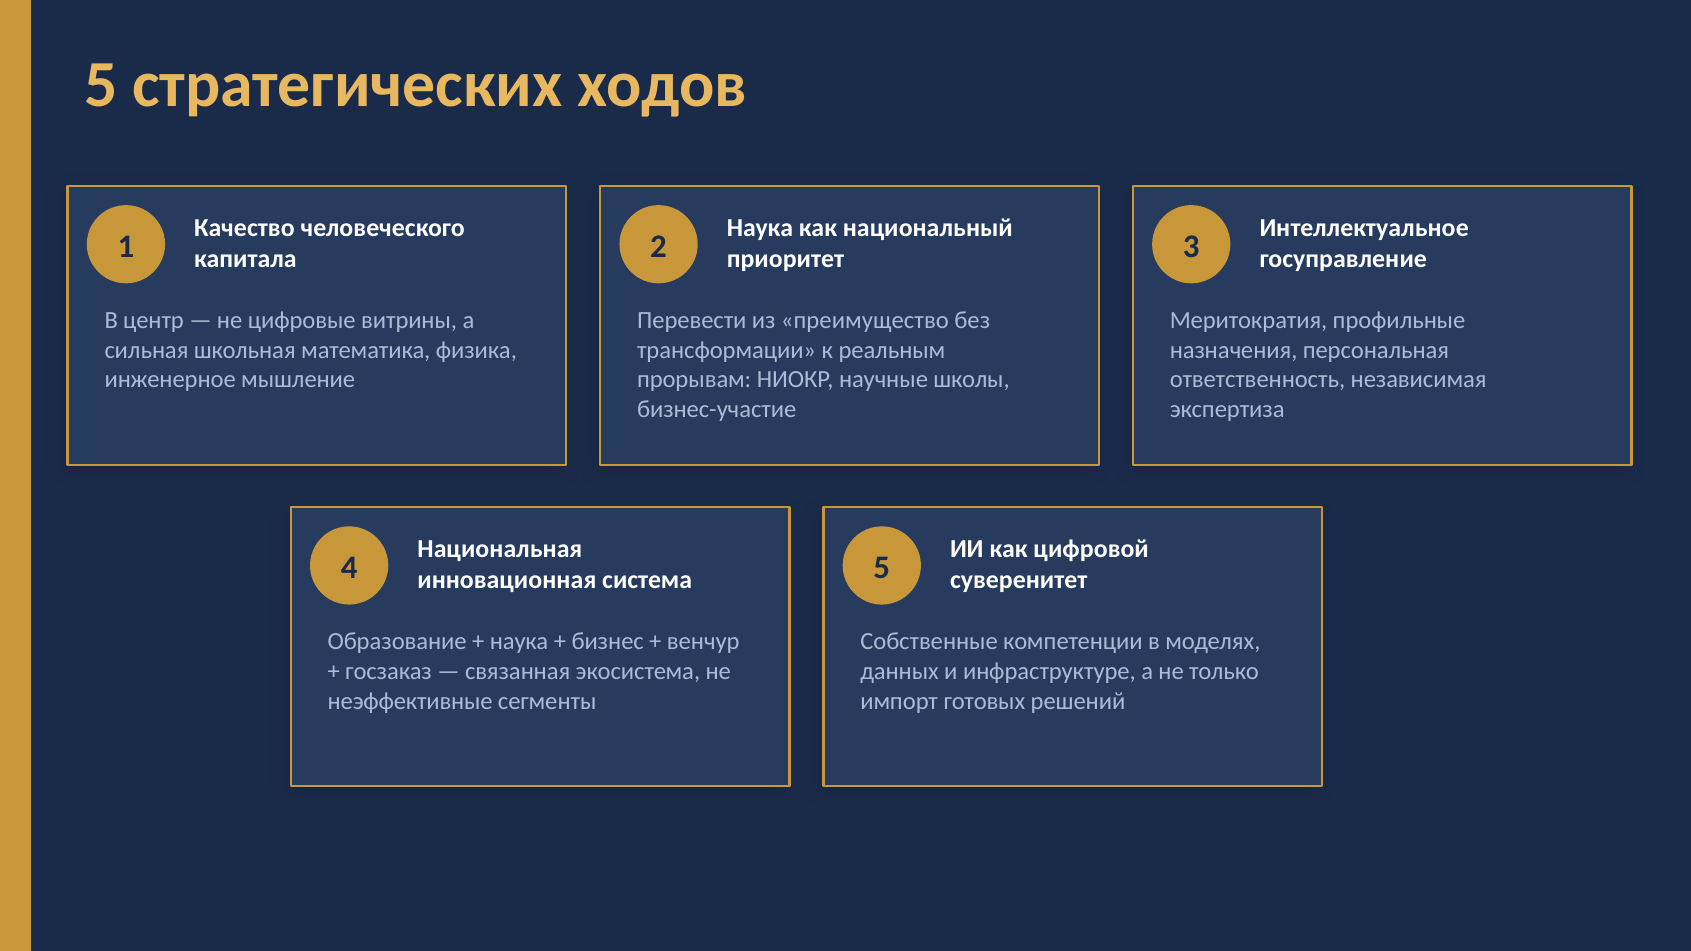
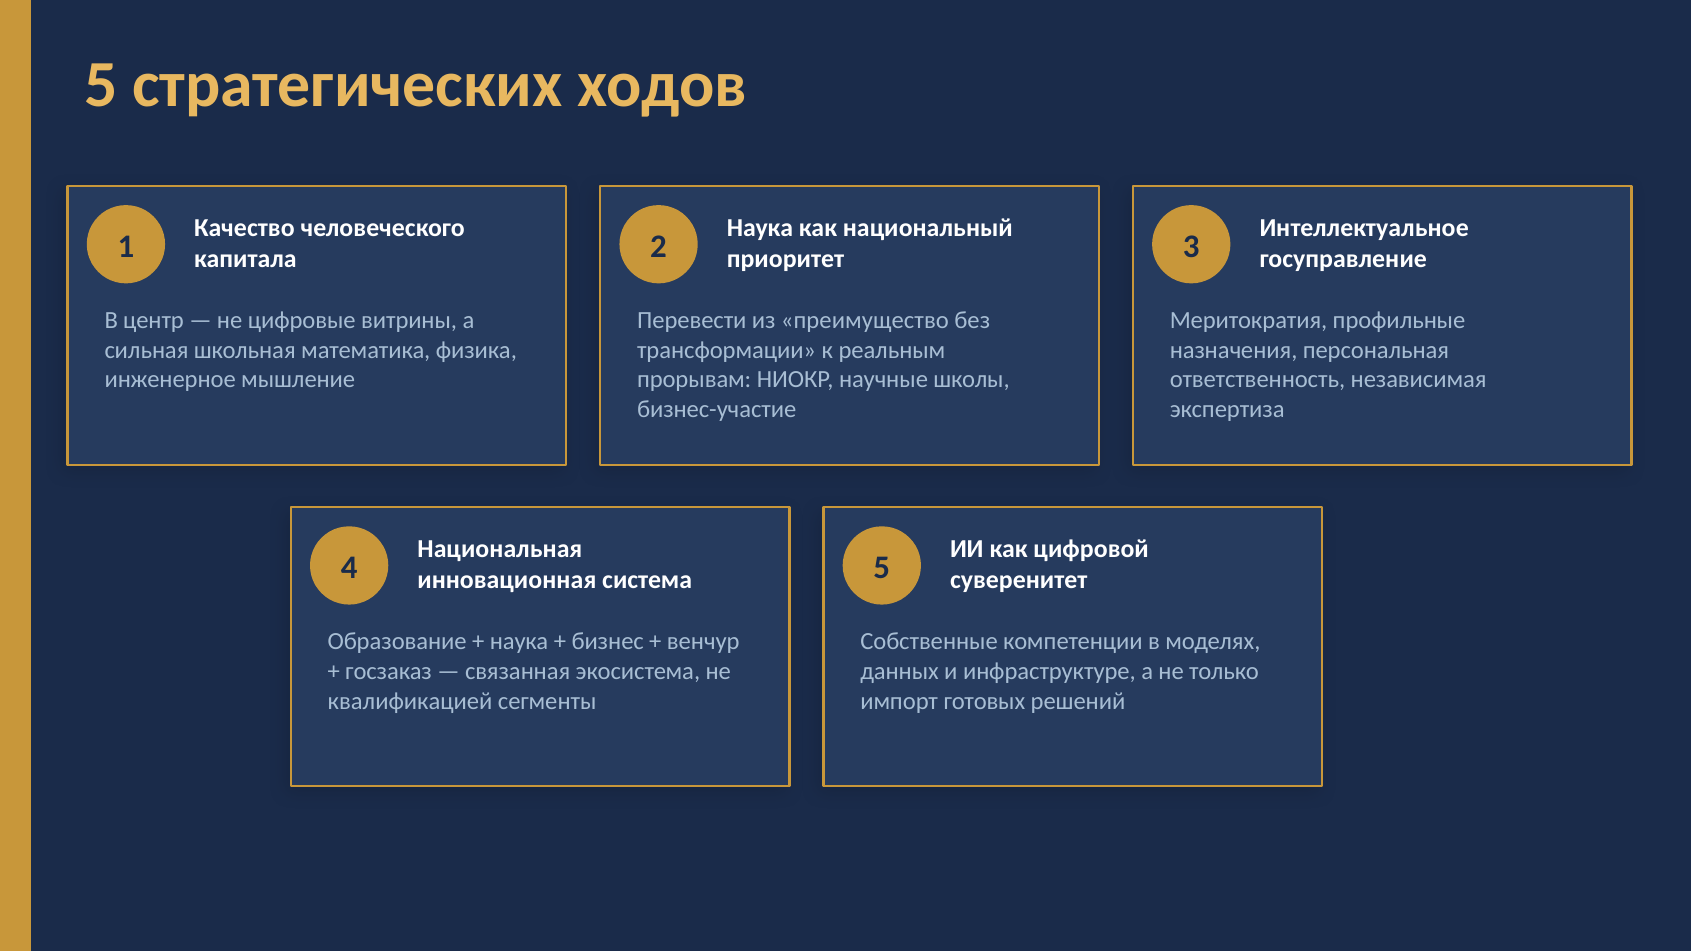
неэффективные: неэффективные -> квалификацией
